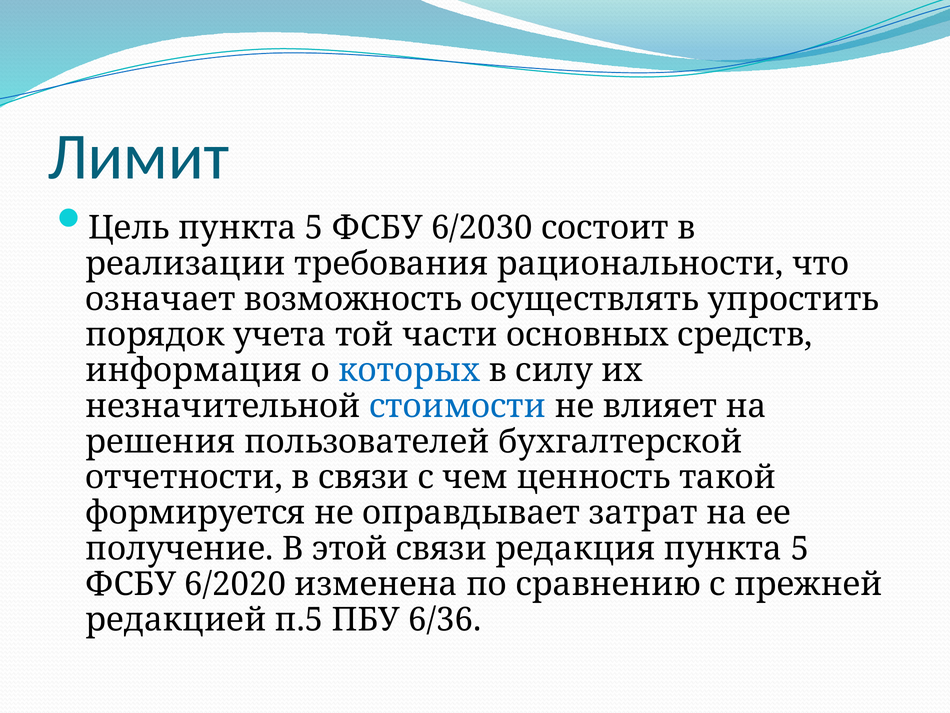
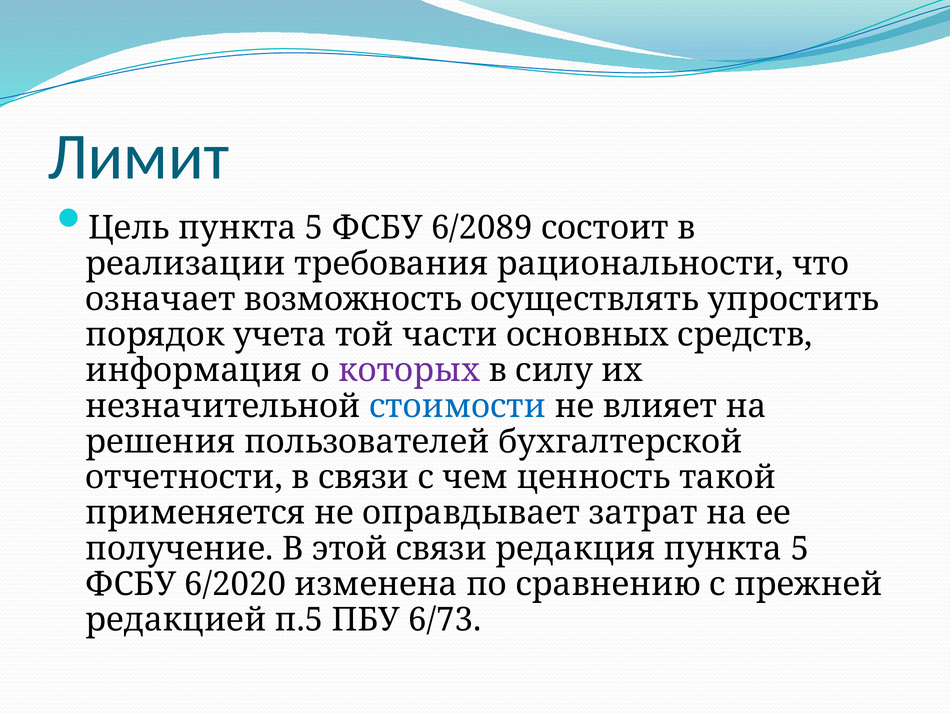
6/2030: 6/2030 -> 6/2089
которых colour: blue -> purple
формируется: формируется -> применяется
6/36: 6/36 -> 6/73
